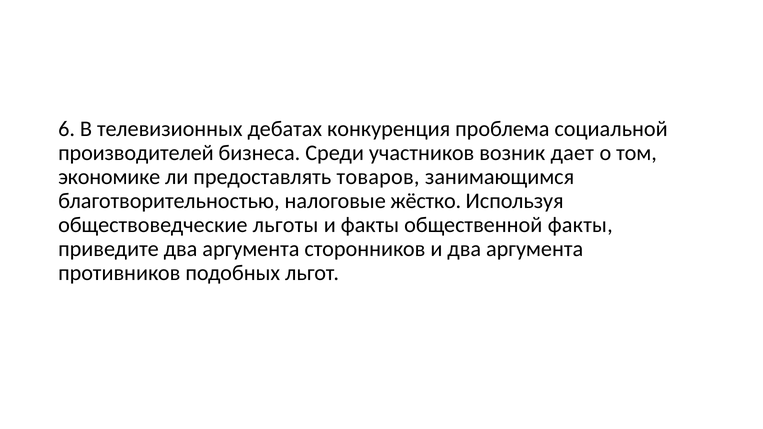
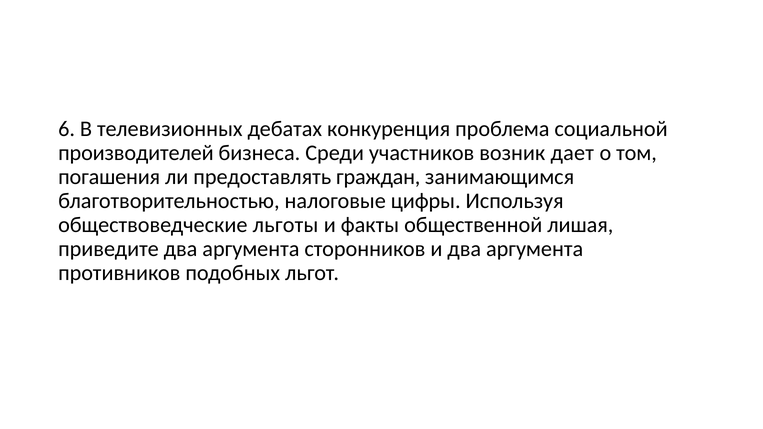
экономике: экономике -> погашения
товаров: товаров -> граждан
жёстко: жёстко -> цифры
общественной факты: факты -> лишая
